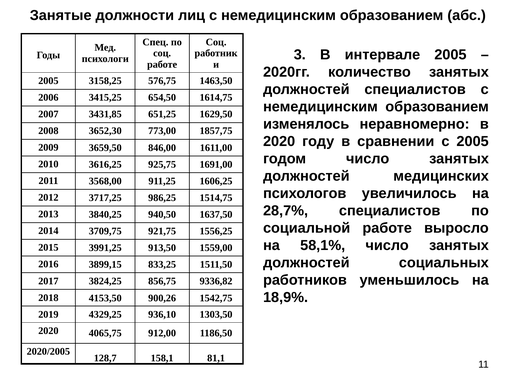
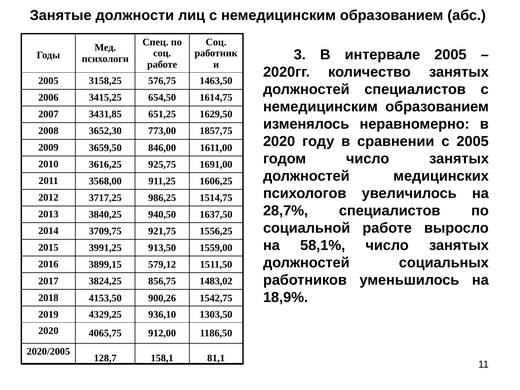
833,25: 833,25 -> 579,12
9336,82: 9336,82 -> 1483,02
